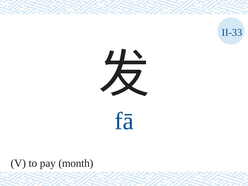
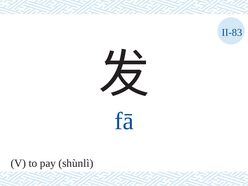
II-33: II-33 -> II-83
month: month -> shùnlì
